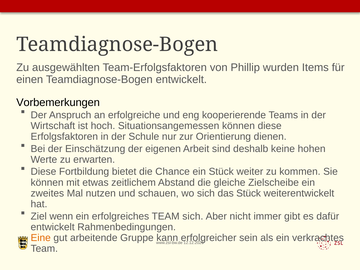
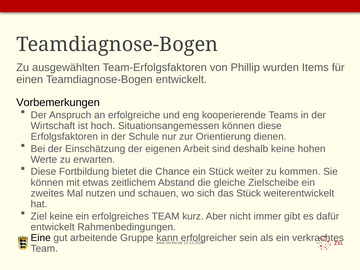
Ziel wenn: wenn -> keine
TEAM sich: sich -> kurz
Eine colour: orange -> black
